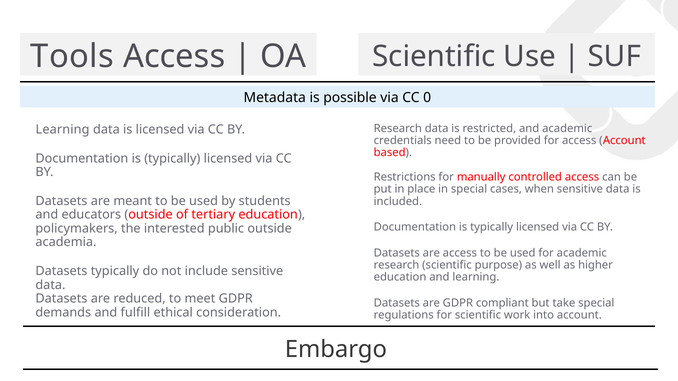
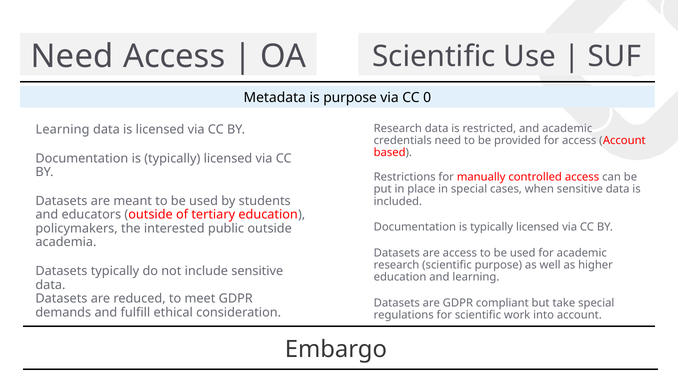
Tools at (72, 57): Tools -> Need
is possible: possible -> purpose
